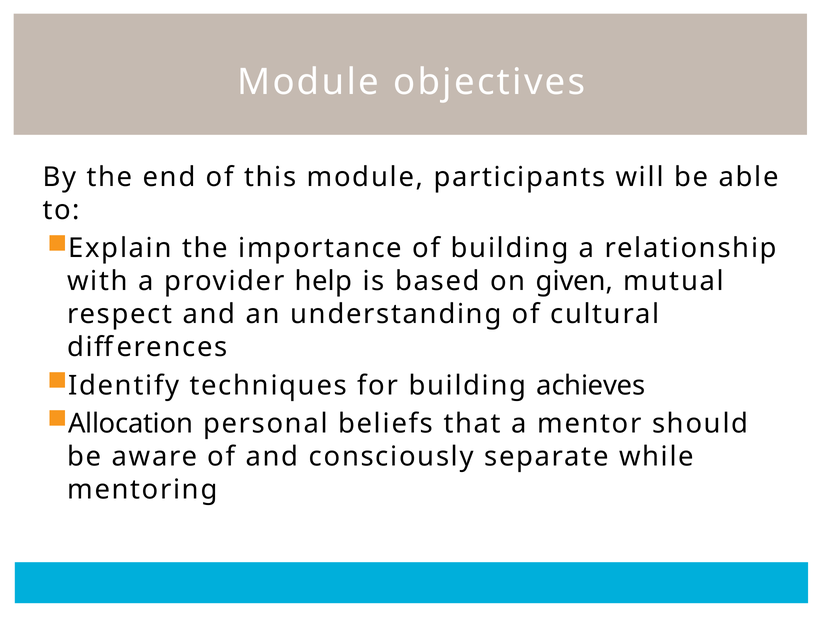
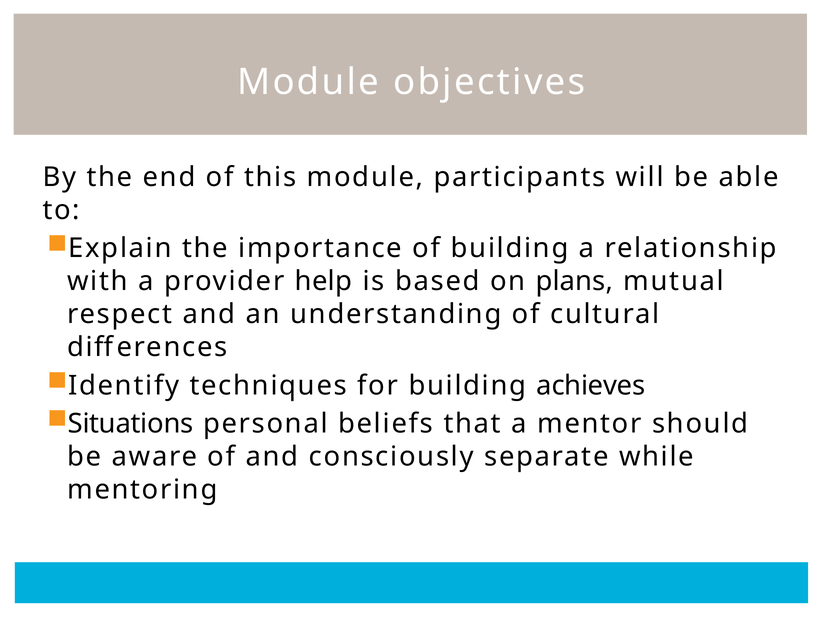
given: given -> plans
Allocation: Allocation -> Situations
